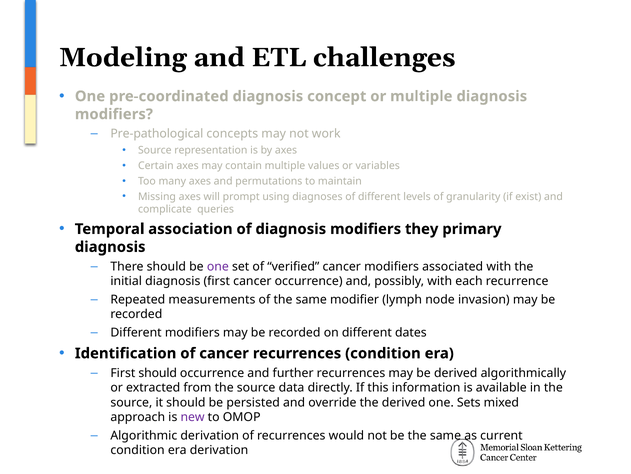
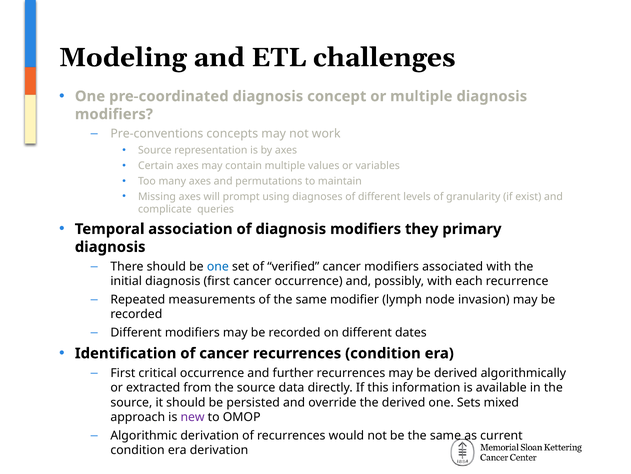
Pre-pathological: Pre-pathological -> Pre-conventions
one at (218, 266) colour: purple -> blue
First should: should -> critical
